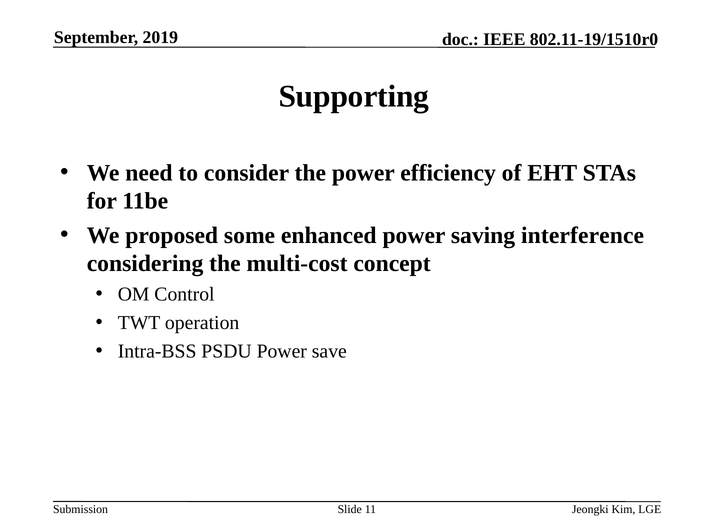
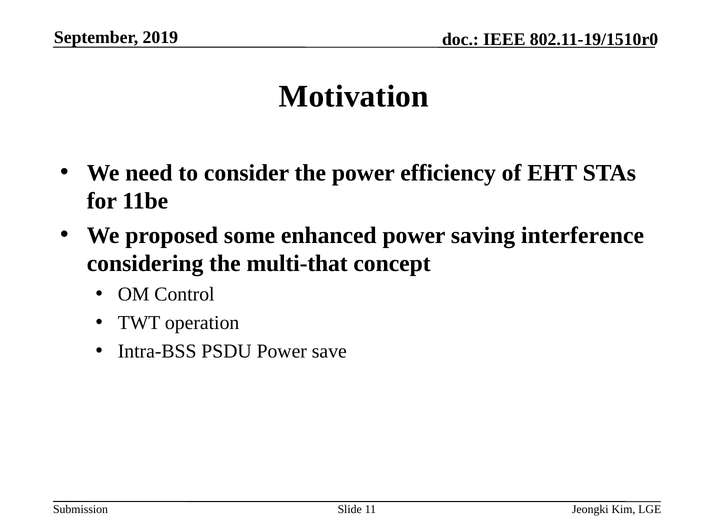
Supporting: Supporting -> Motivation
multi-cost: multi-cost -> multi-that
